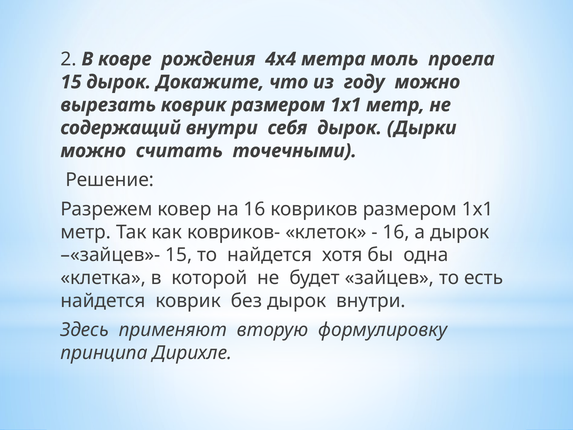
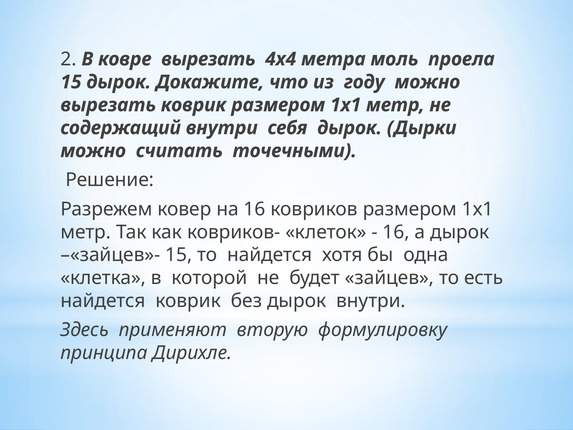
ковре рождения: рождения -> вырезать
